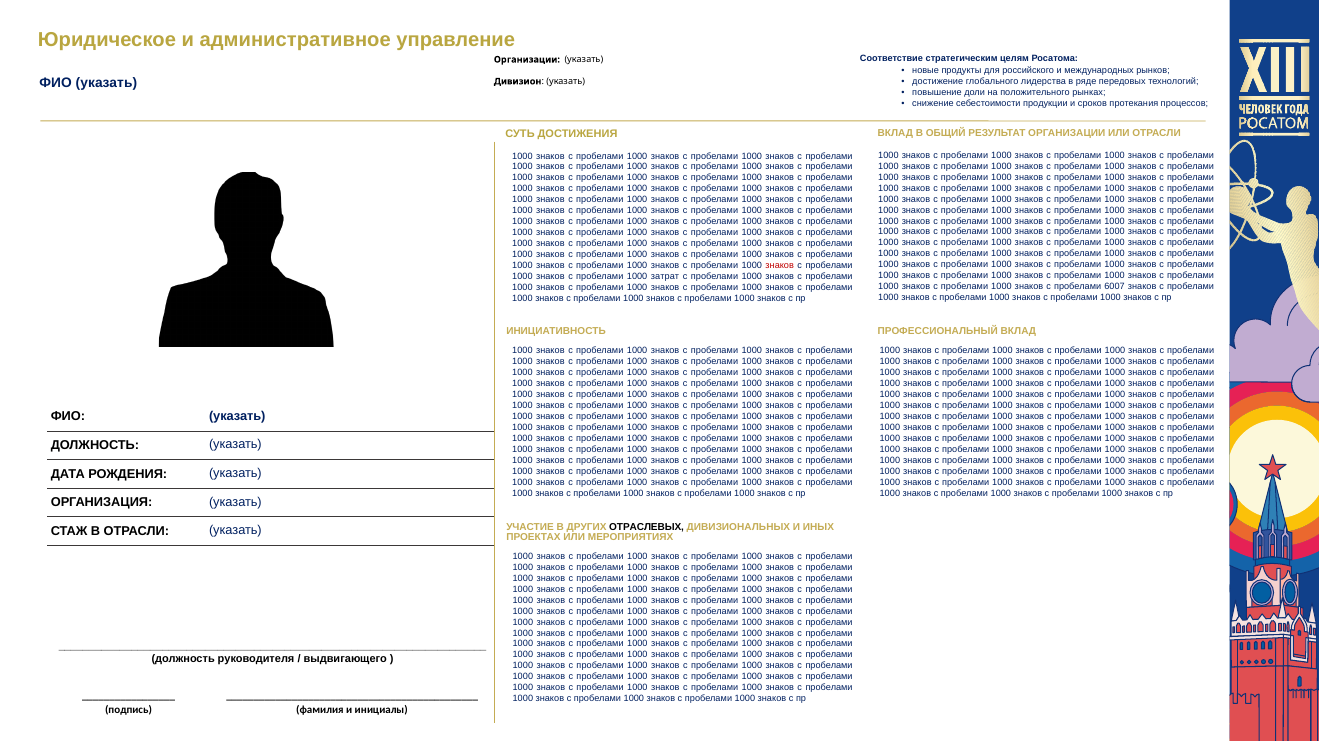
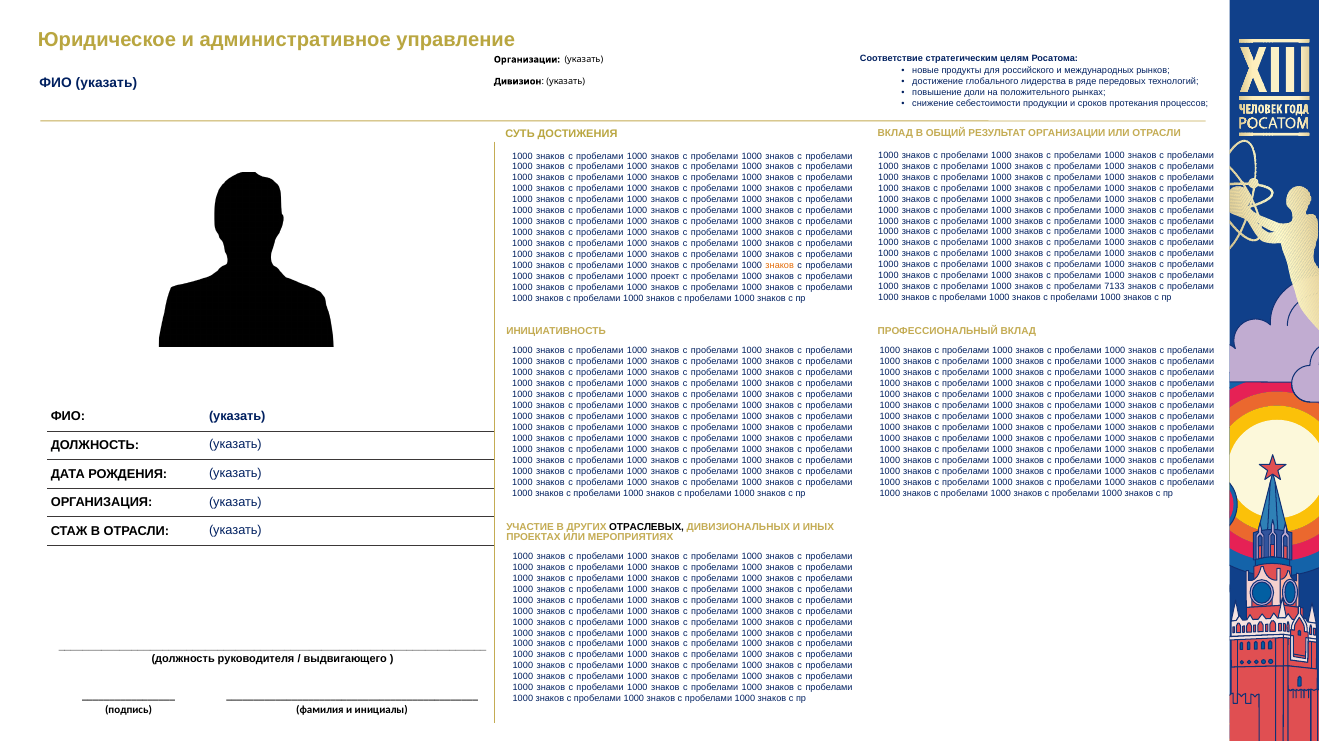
знаков at (780, 266) colour: red -> orange
затрат: затрат -> проект
6007: 6007 -> 7133
